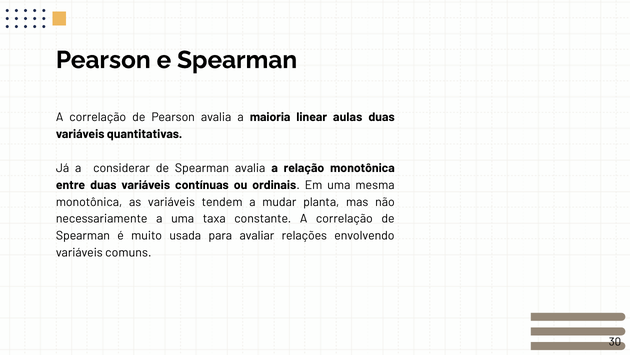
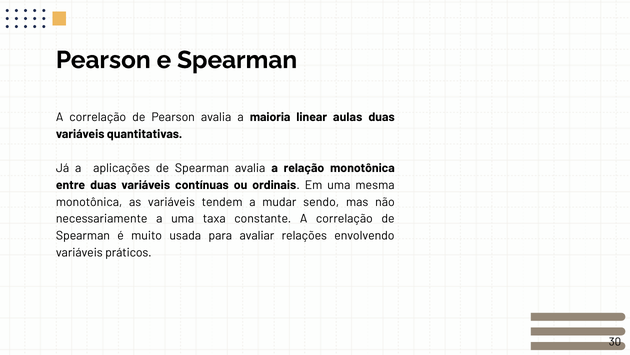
considerar: considerar -> aplicações
planta: planta -> sendo
comuns: comuns -> práticos
